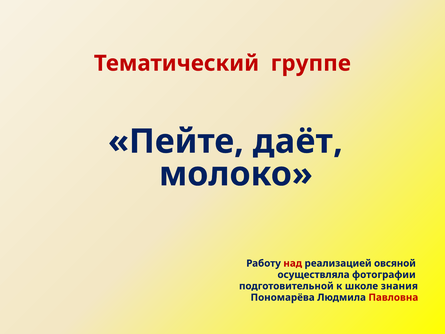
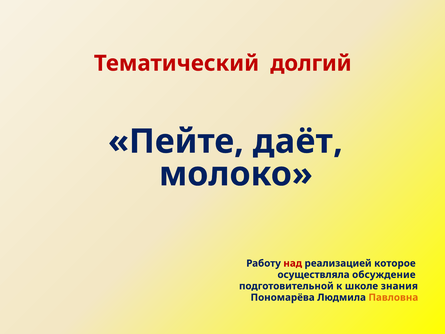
группе: группе -> долгий
овсяной: овсяной -> которое
фотографии: фотографии -> обсуждение
Павловна colour: red -> orange
